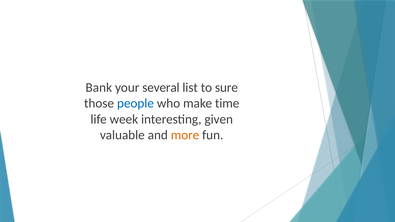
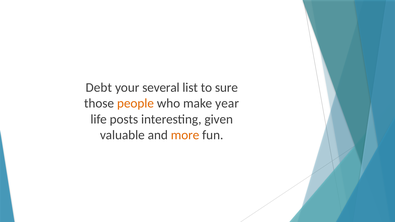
Bank: Bank -> Debt
people colour: blue -> orange
time: time -> year
week: week -> posts
